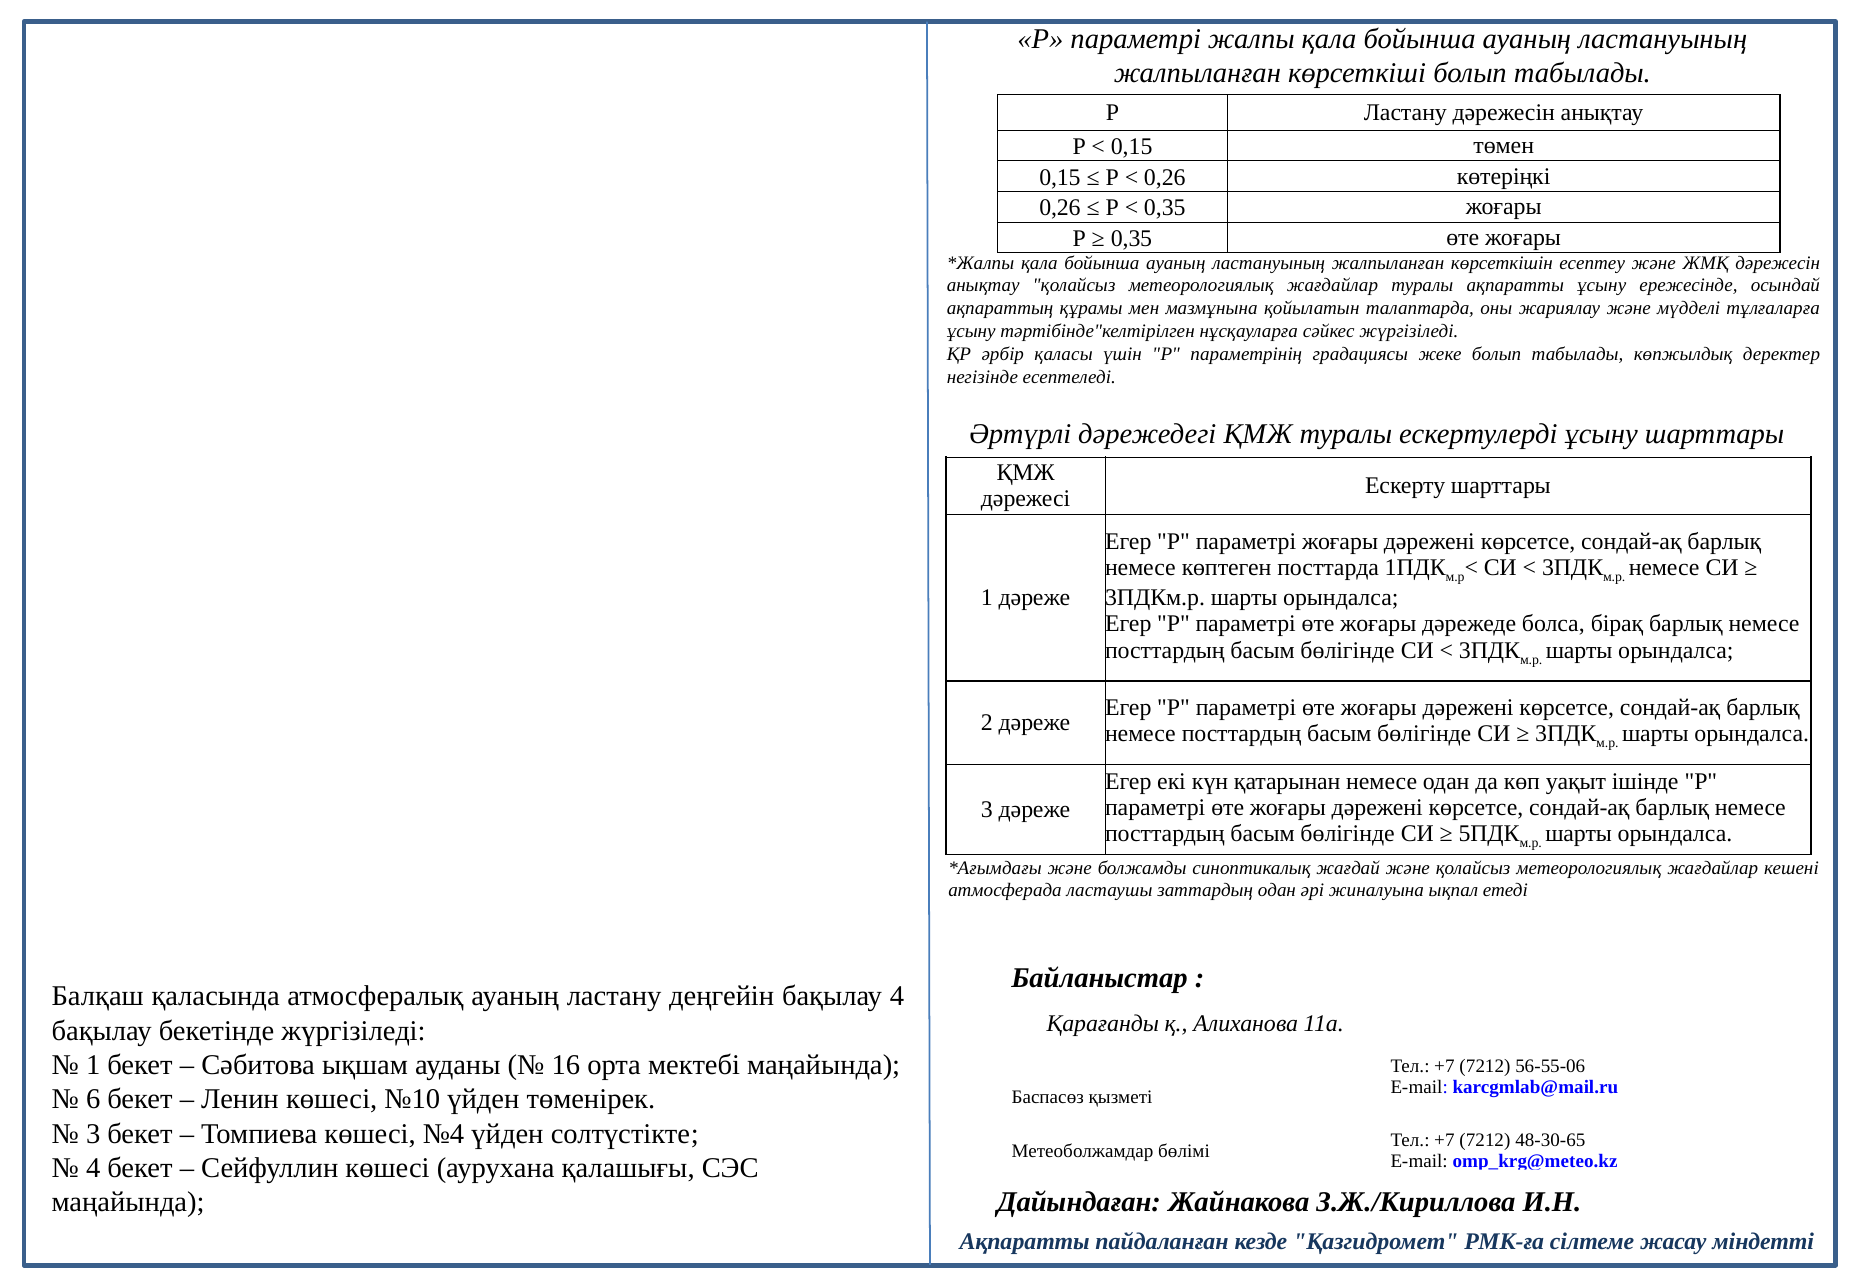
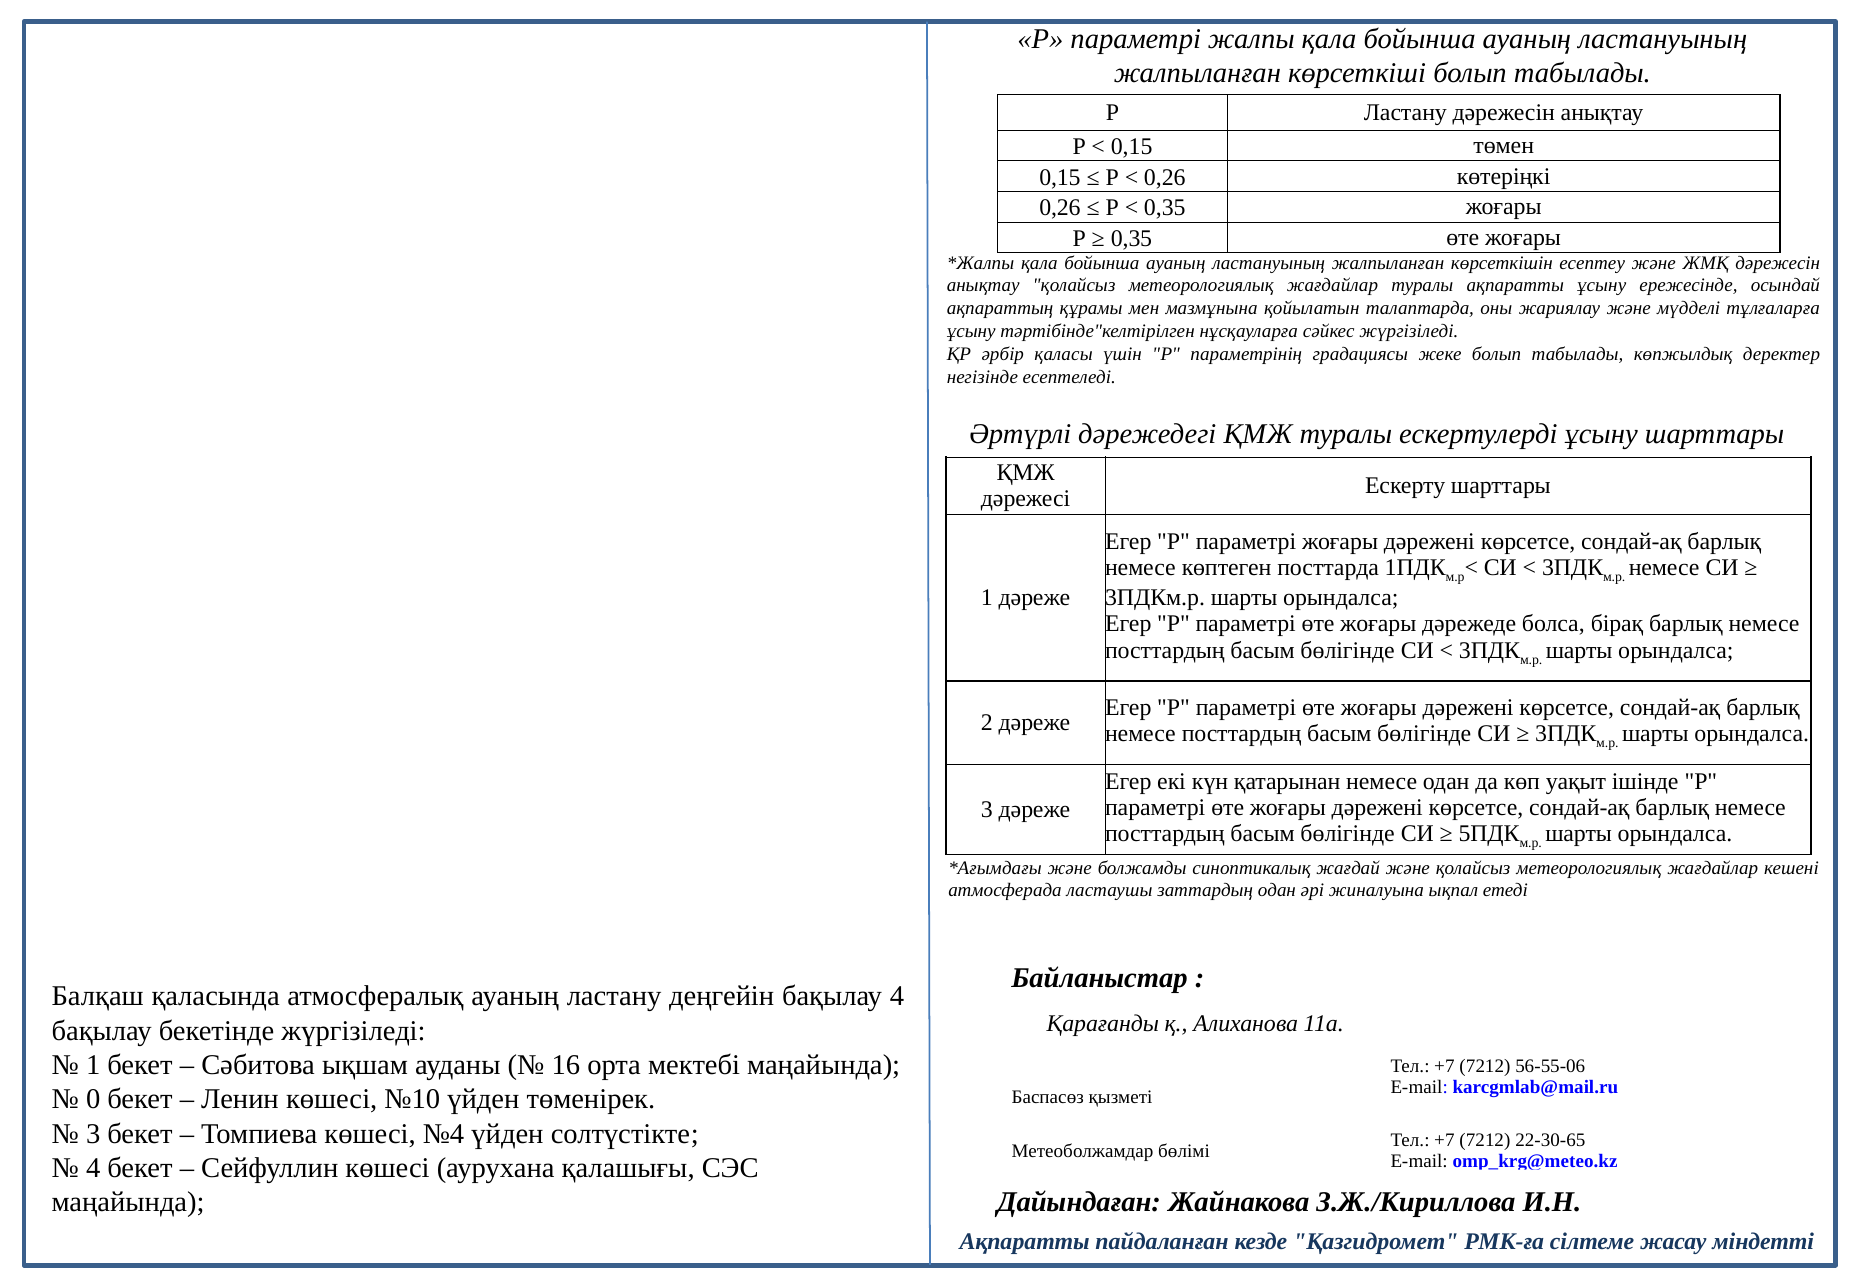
6: 6 -> 0
48-30-65: 48-30-65 -> 22-30-65
